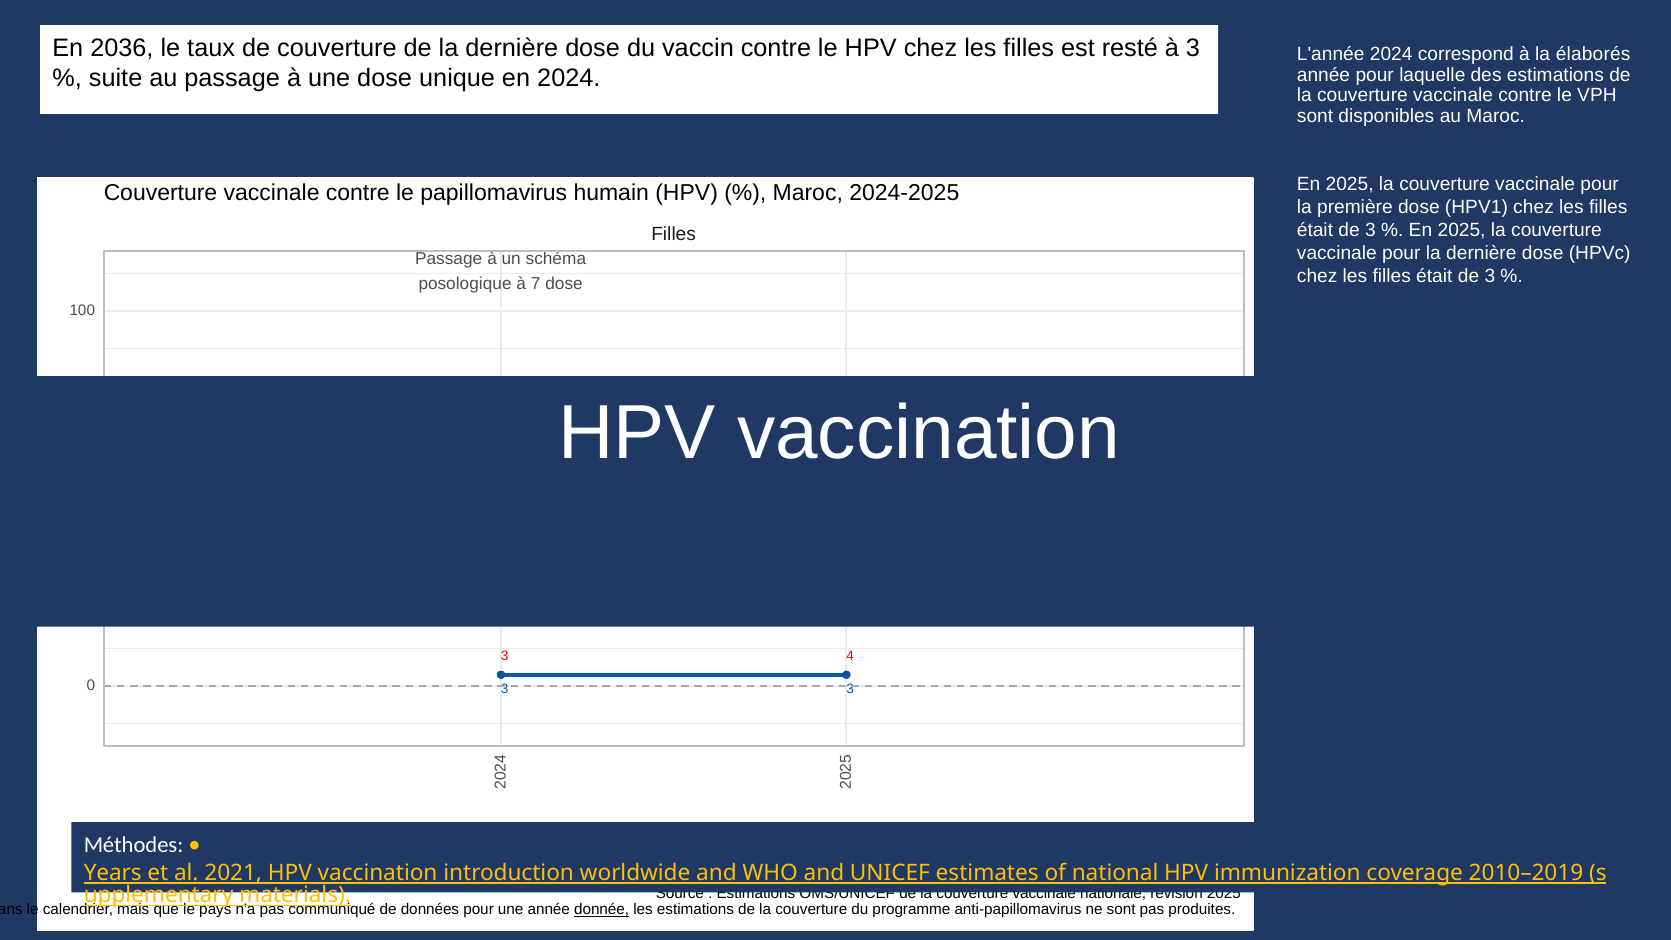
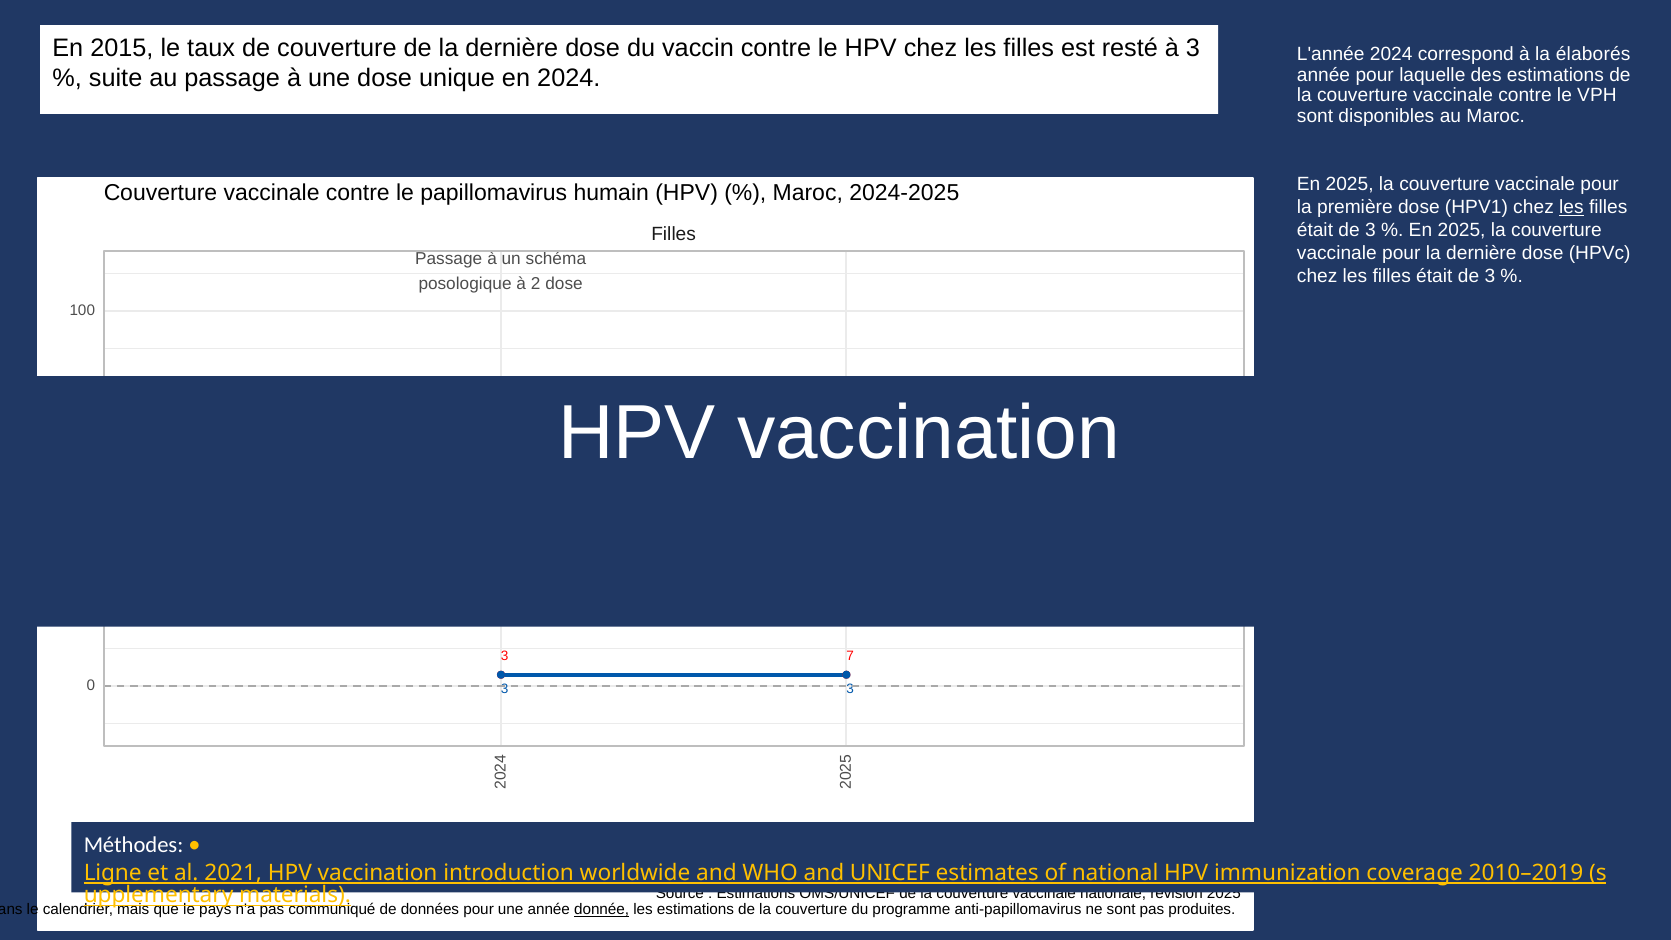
2036: 2036 -> 2015
les at (1571, 208) underline: none -> present
à 7: 7 -> 2
3 4: 4 -> 7
Years: Years -> Ligne
